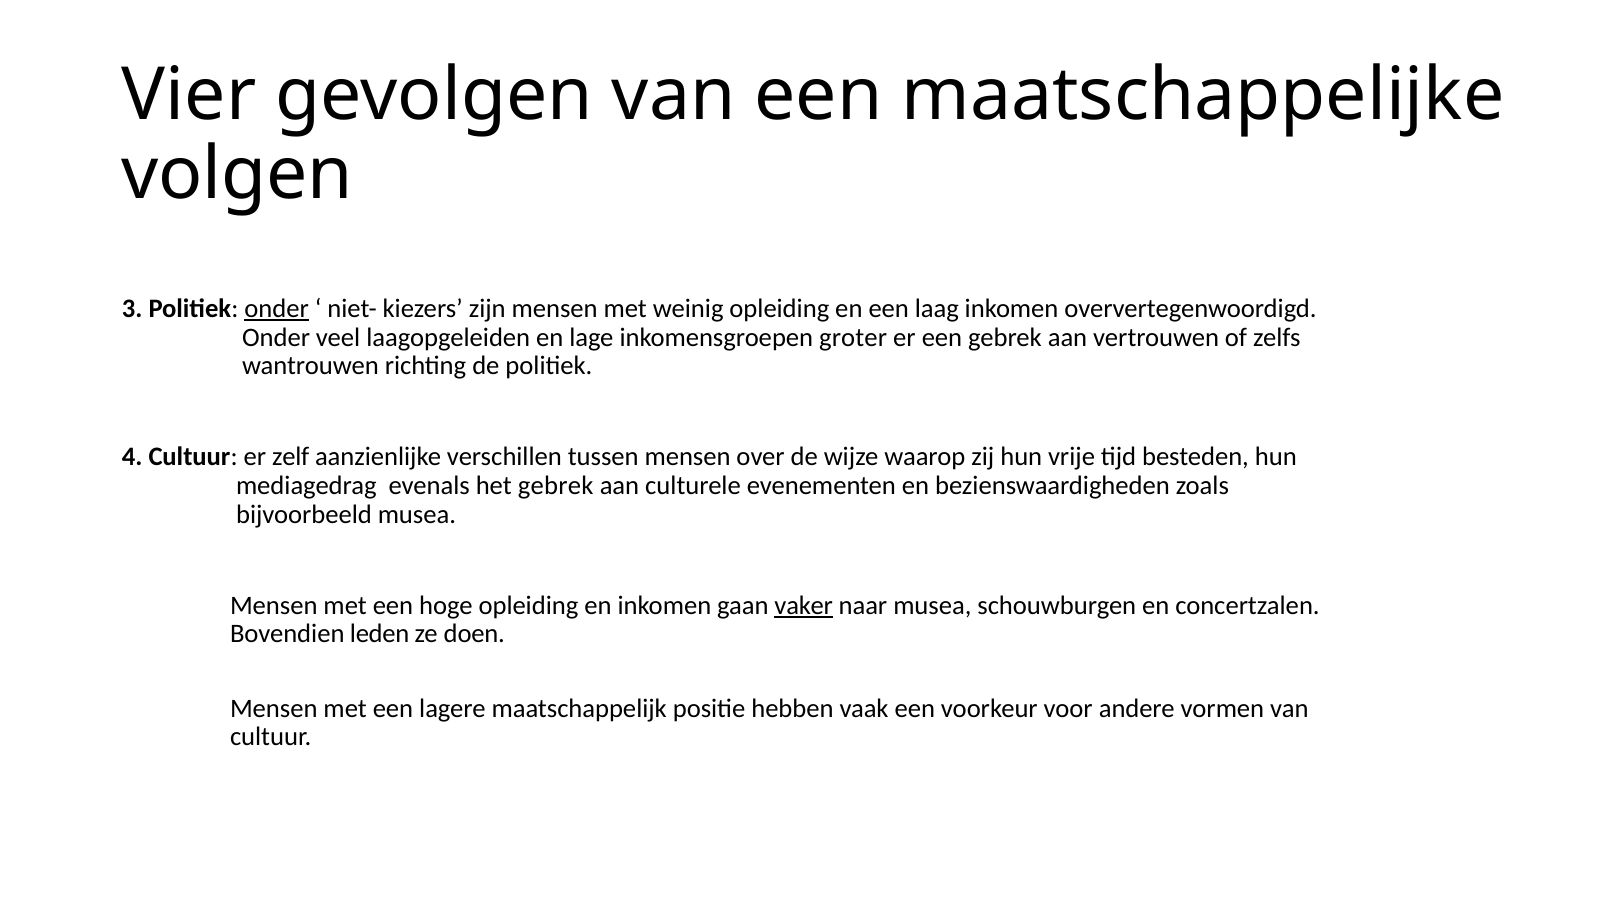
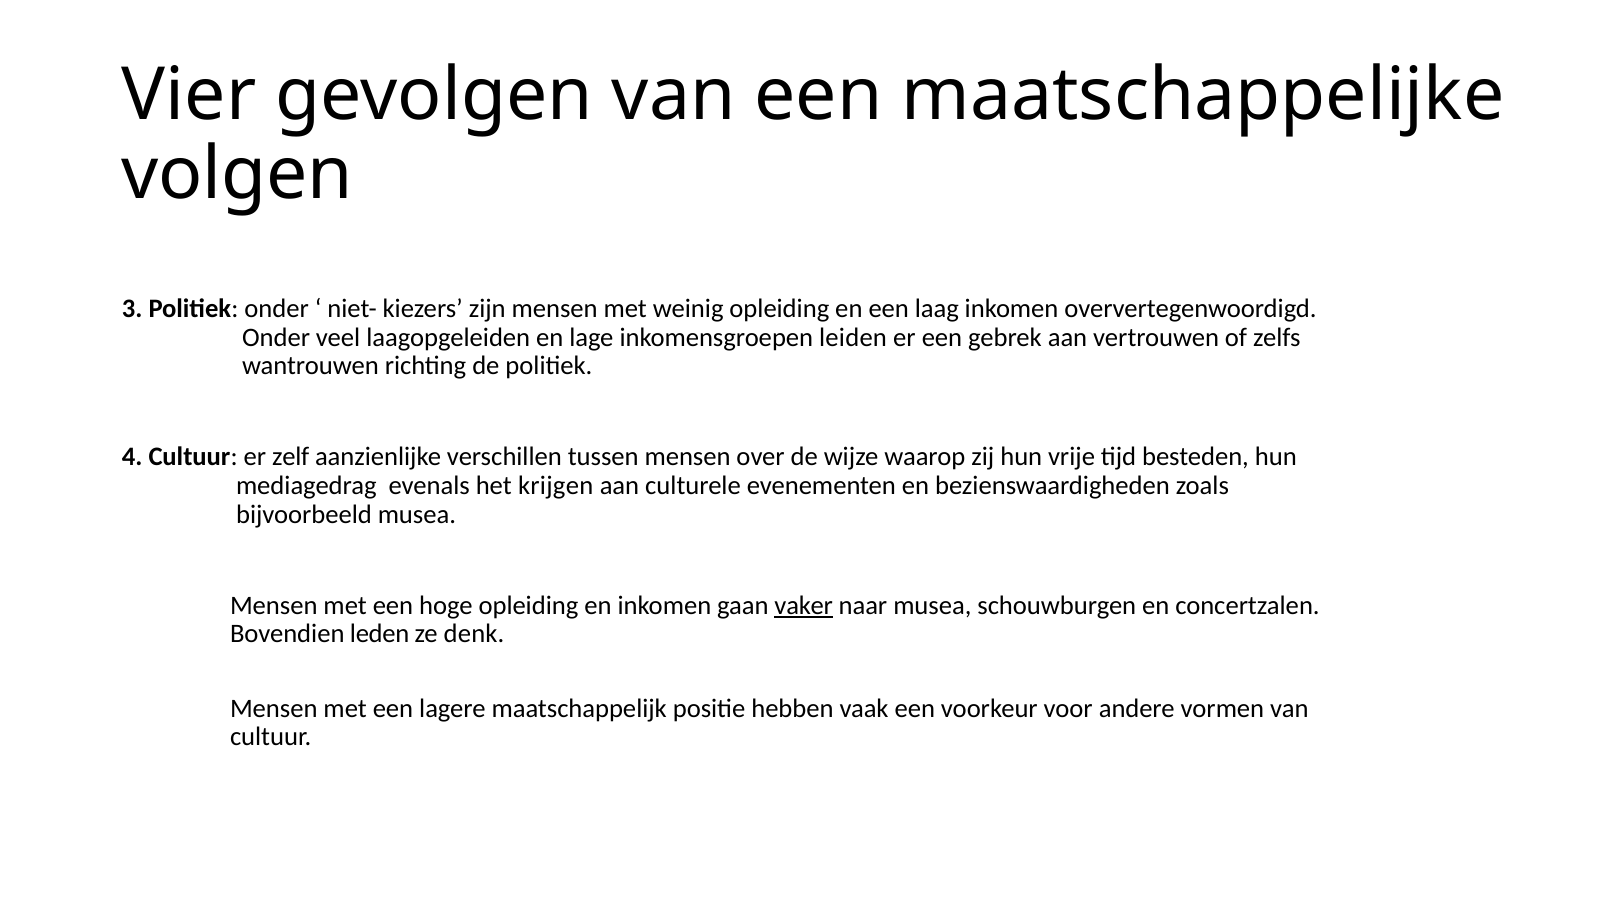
onder at (277, 308) underline: present -> none
groter: groter -> leiden
het gebrek: gebrek -> krijgen
doen: doen -> denk
